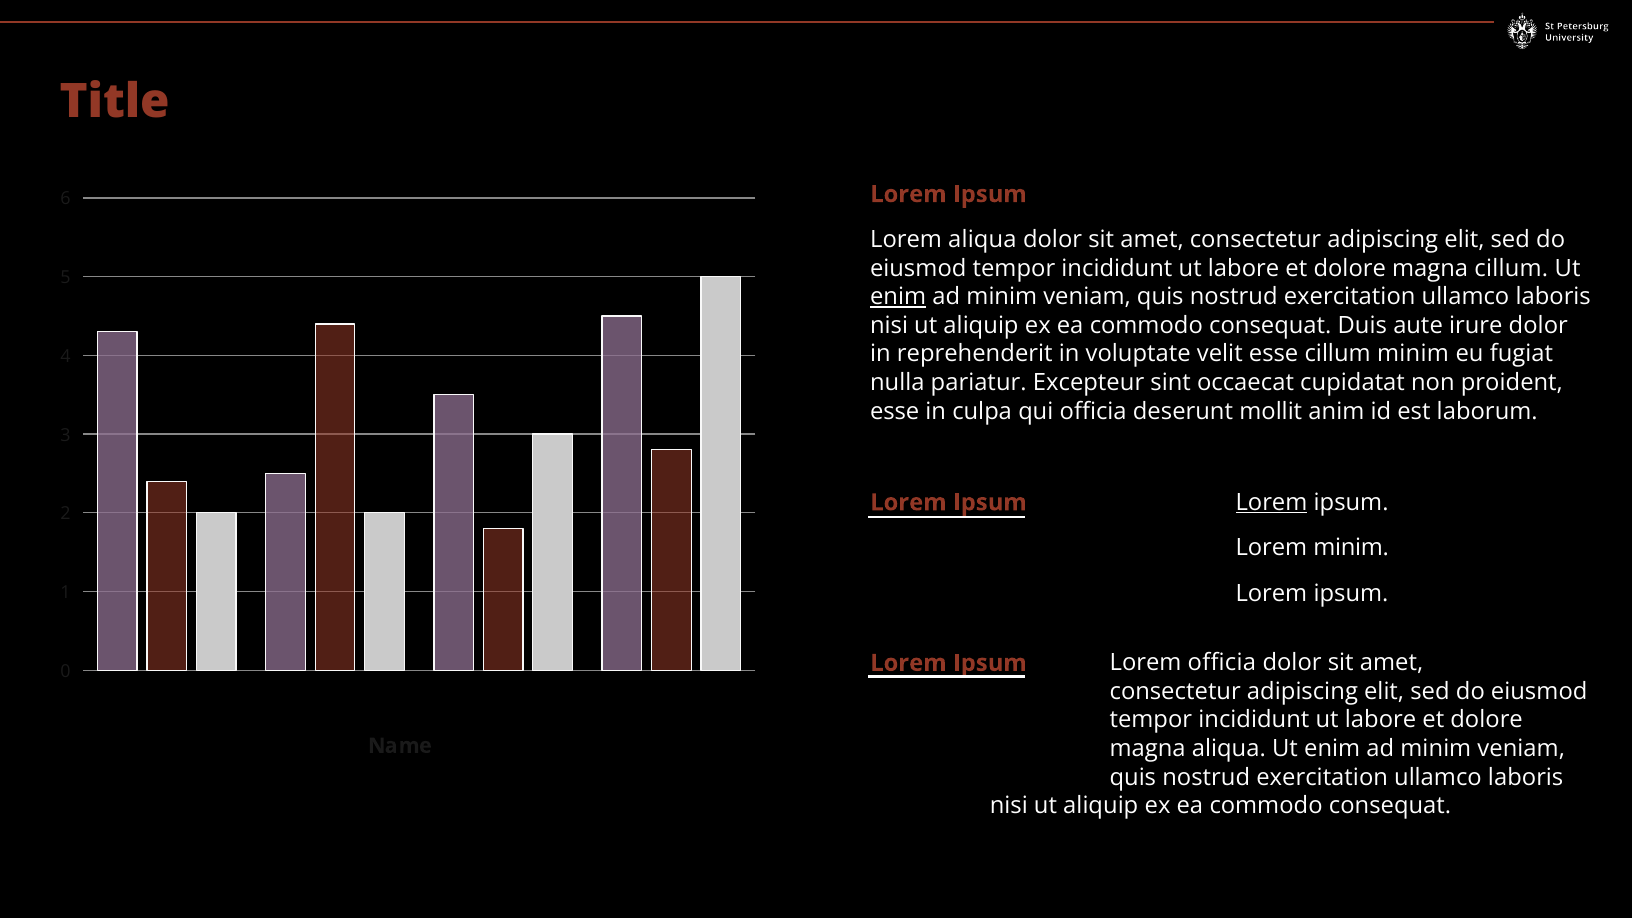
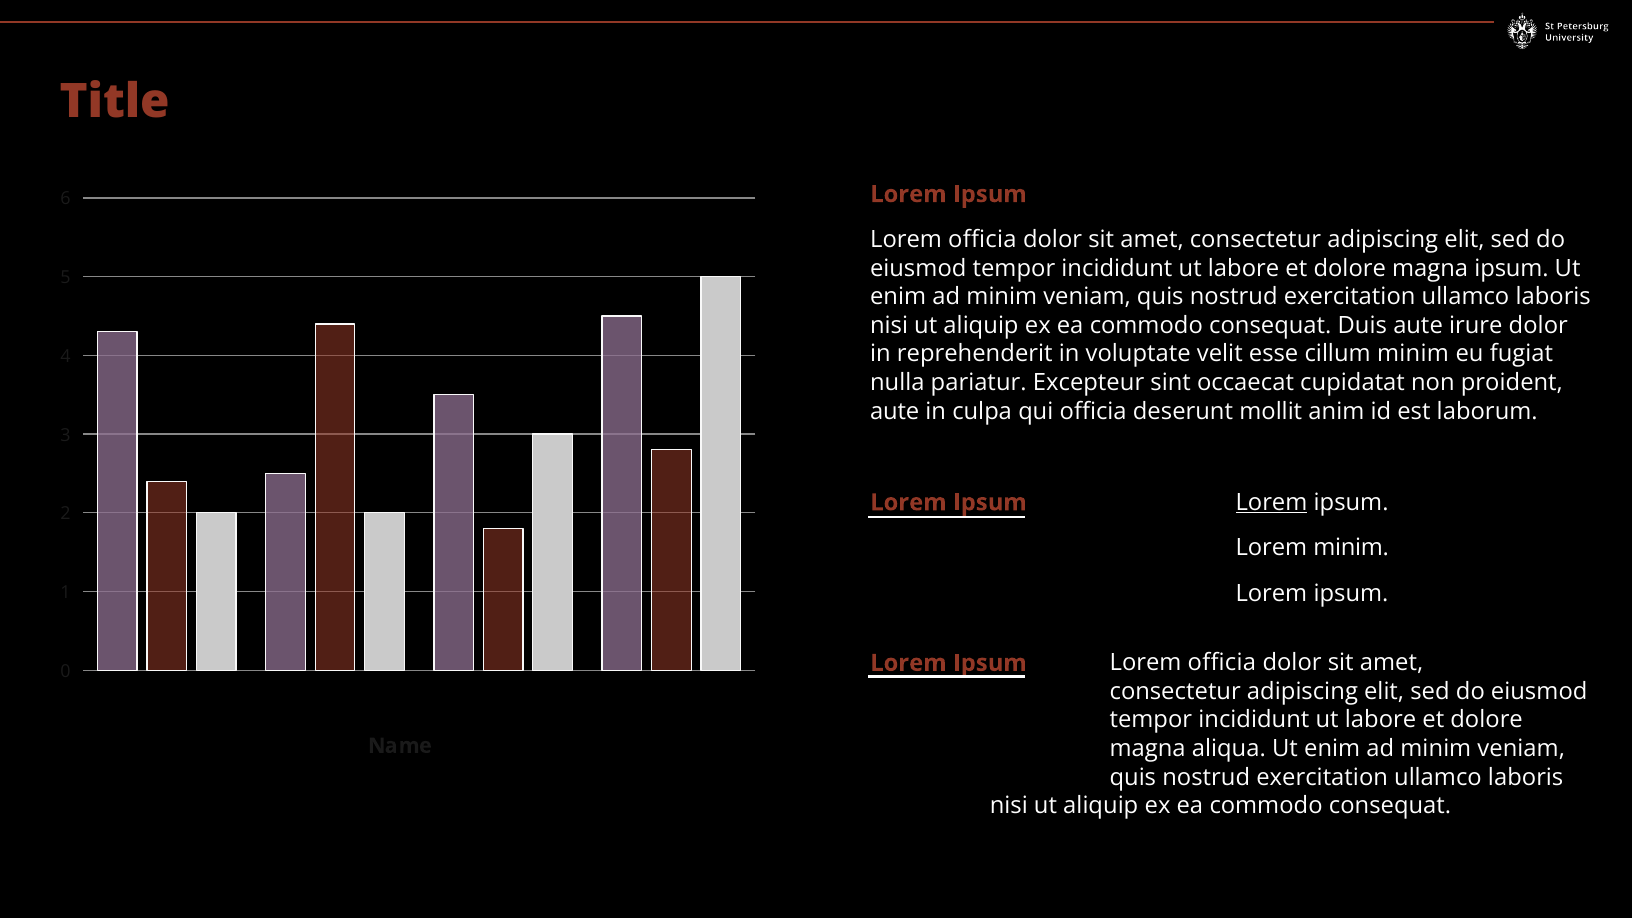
aliqua at (982, 240): aliqua -> officia
magna cillum: cillum -> ipsum
enim at (898, 297) underline: present -> none
esse at (895, 411): esse -> aute
